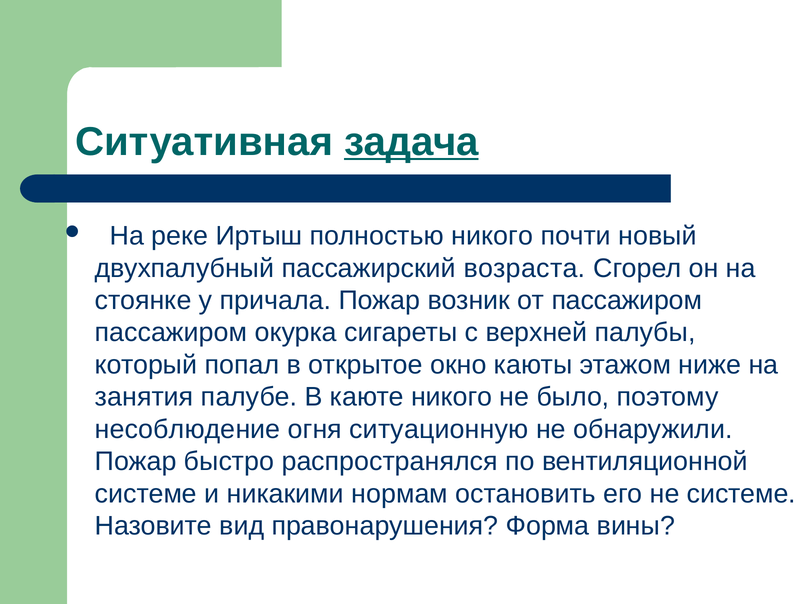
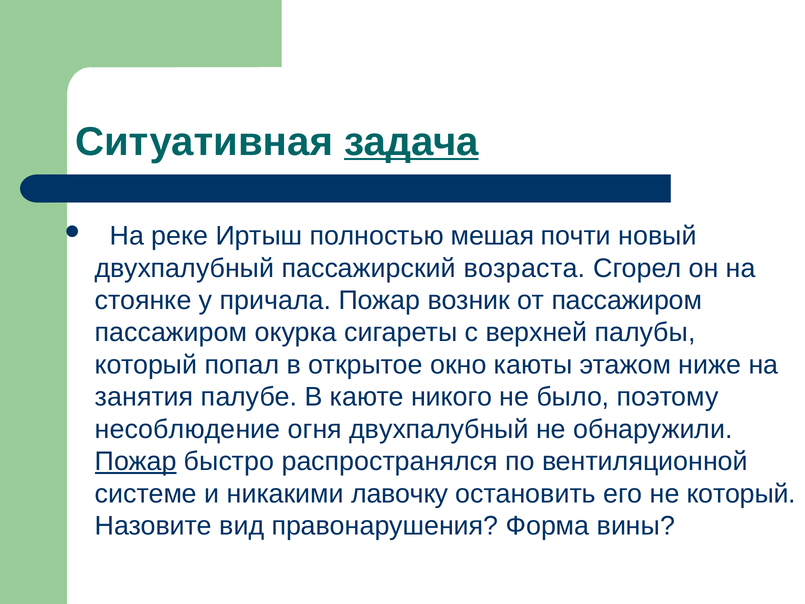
полностью никого: никого -> мешая
огня ситуационную: ситуационную -> двухпалубный
Пожар at (136, 461) underline: none -> present
нормам: нормам -> лавочку
не системе: системе -> который
